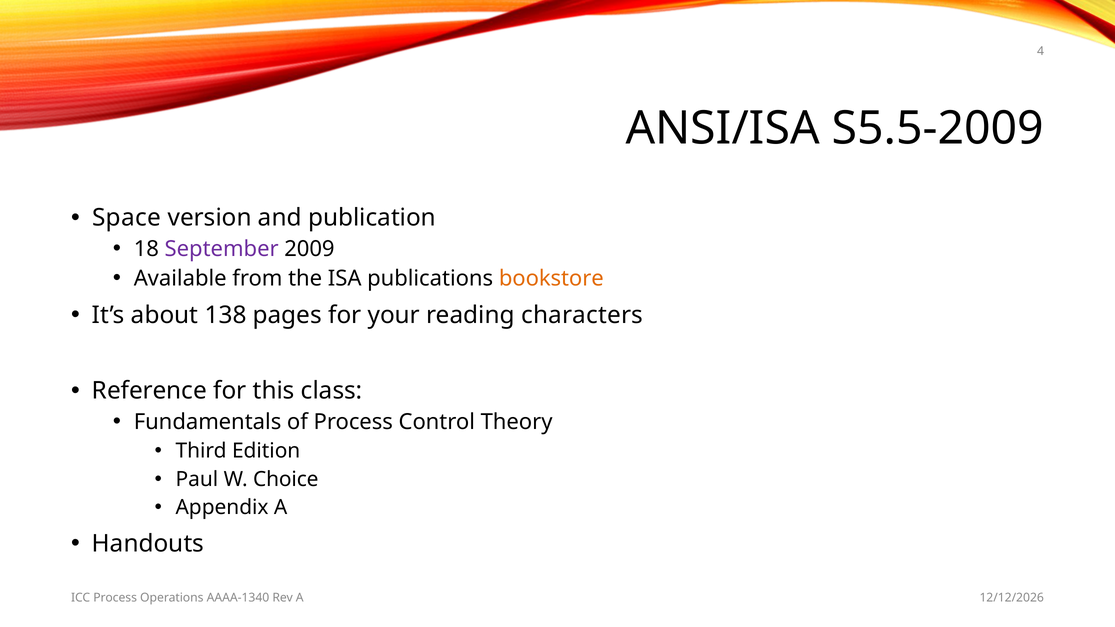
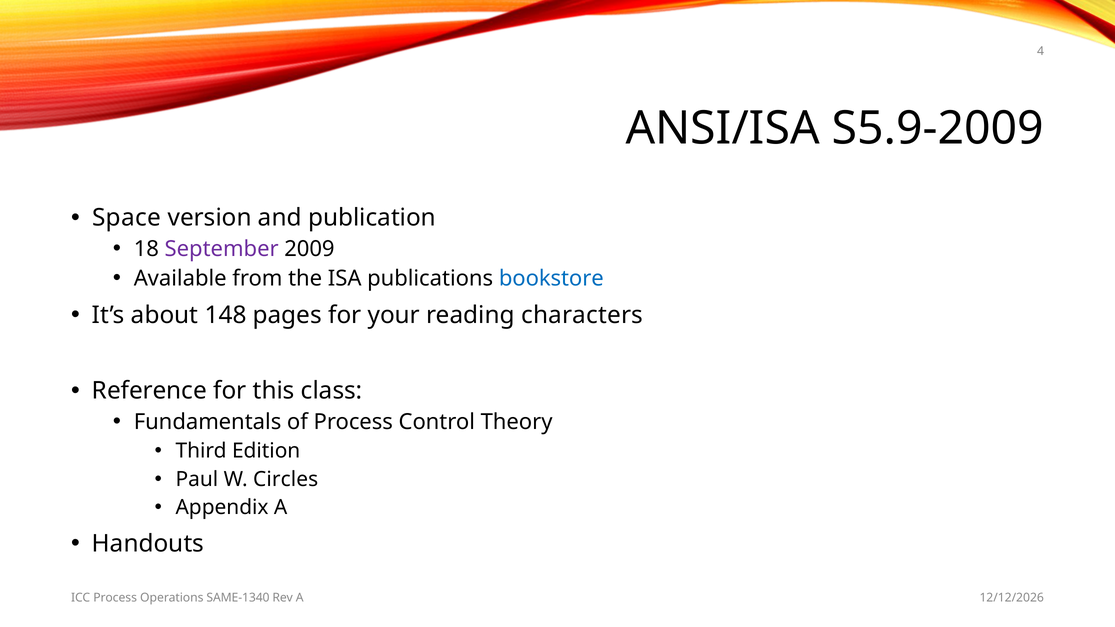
S5.5-2009: S5.5-2009 -> S5.9-2009
bookstore colour: orange -> blue
138: 138 -> 148
Choice: Choice -> Circles
AAAA-1340: AAAA-1340 -> SAME-1340
